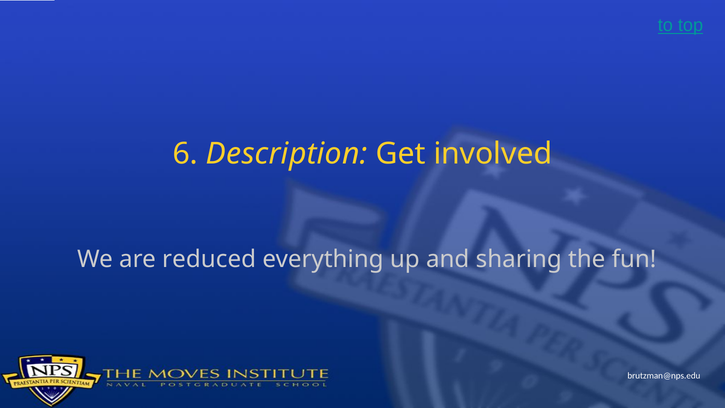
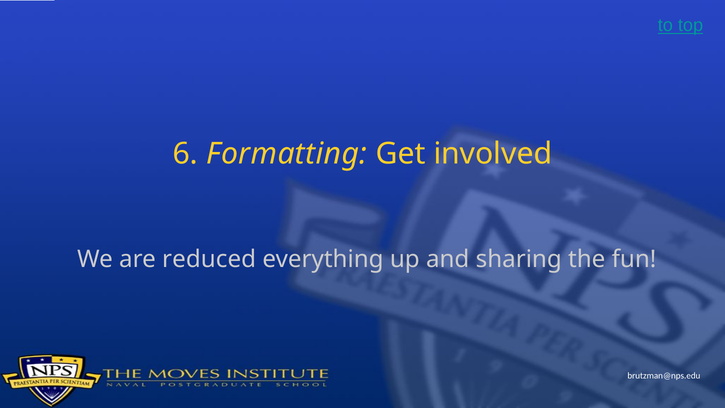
Description: Description -> Formatting
